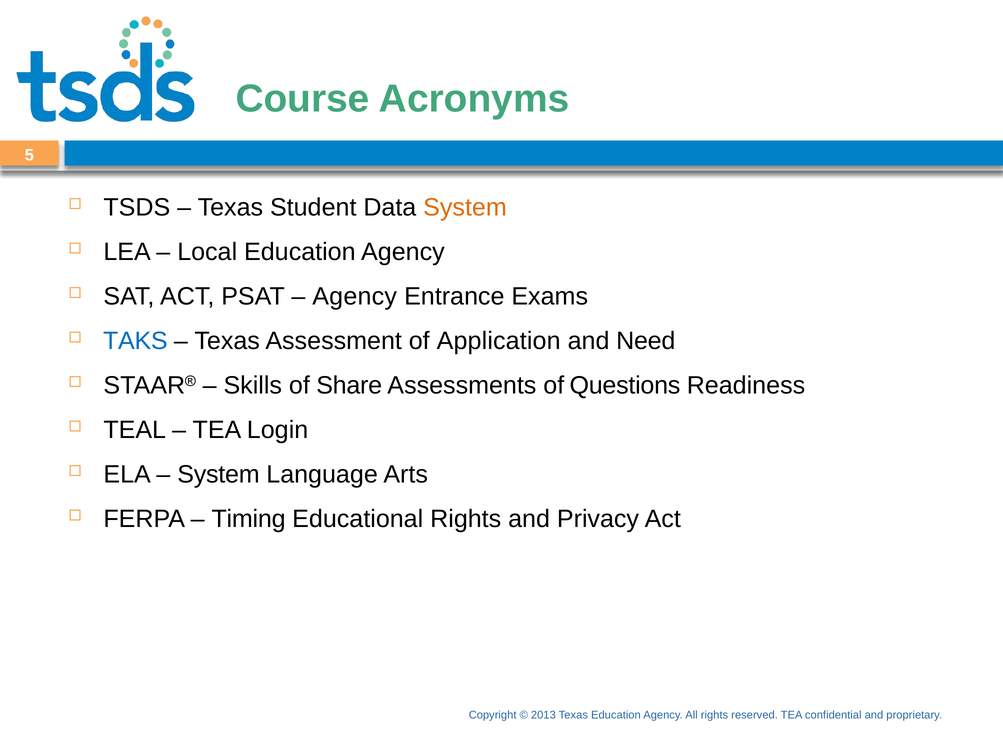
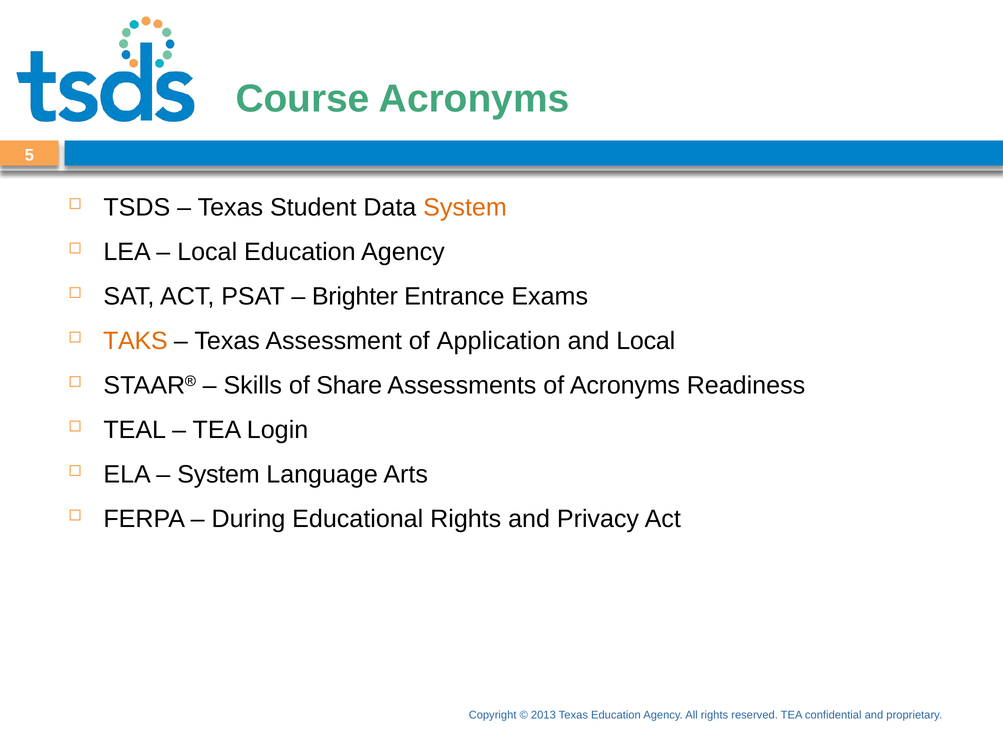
Agency at (355, 296): Agency -> Brighter
TAKS colour: blue -> orange
and Need: Need -> Local
of Questions: Questions -> Acronyms
Timing: Timing -> During
